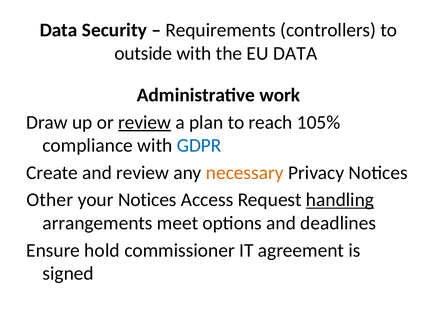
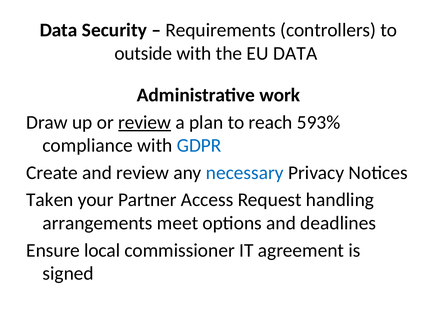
105%: 105% -> 593%
necessary colour: orange -> blue
Other: Other -> Taken
your Notices: Notices -> Partner
handling underline: present -> none
hold: hold -> local
